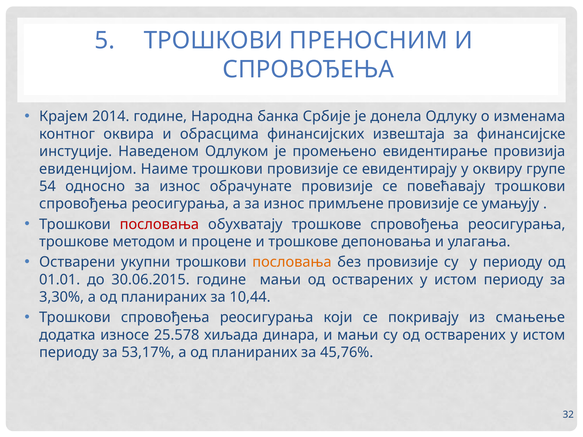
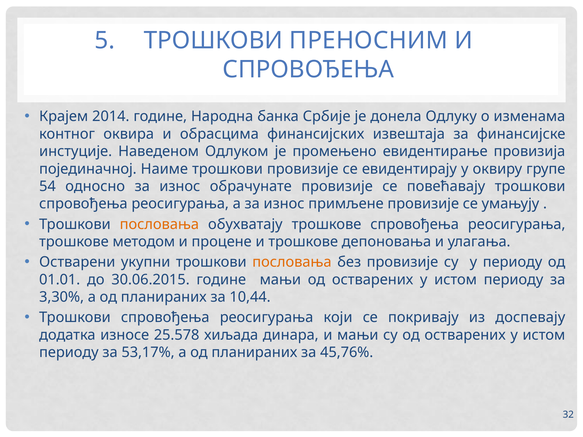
евиденцијом: евиденцијом -> појединачној
пословања at (159, 224) colour: red -> orange
смањење: смањење -> доспевају
